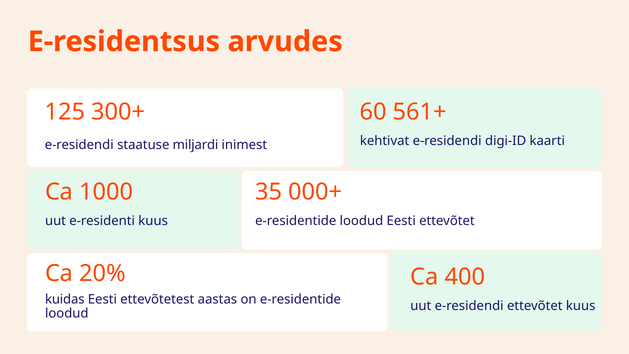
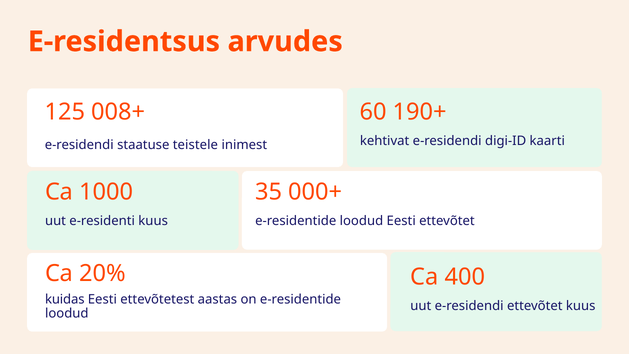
300+: 300+ -> 008+
561+: 561+ -> 190+
miljardi: miljardi -> teistele
